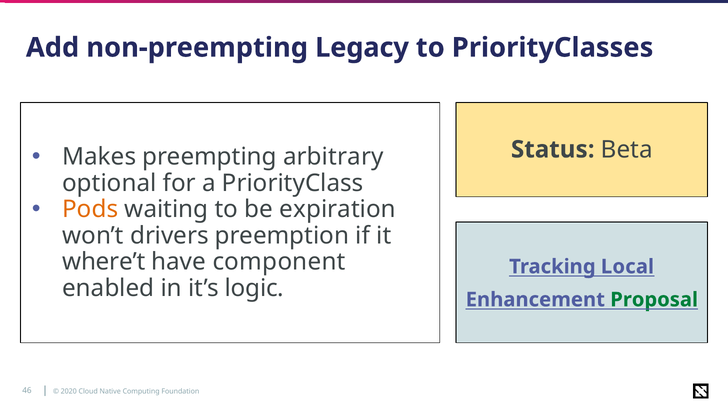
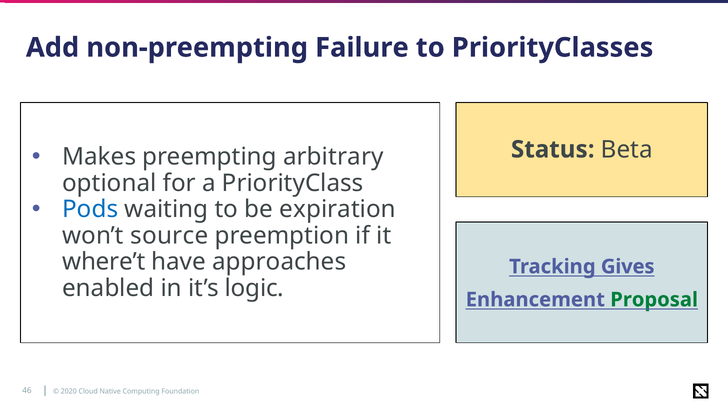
Legacy: Legacy -> Failure
Pods colour: orange -> blue
drivers: drivers -> source
component: component -> approaches
Local: Local -> Gives
